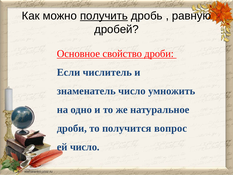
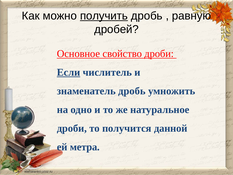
Если underline: none -> present
знаменатель число: число -> дробь
вопрос: вопрос -> данной
ей число: число -> метра
